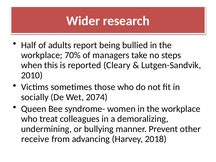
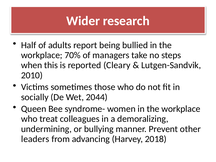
2074: 2074 -> 2044
receive: receive -> leaders
